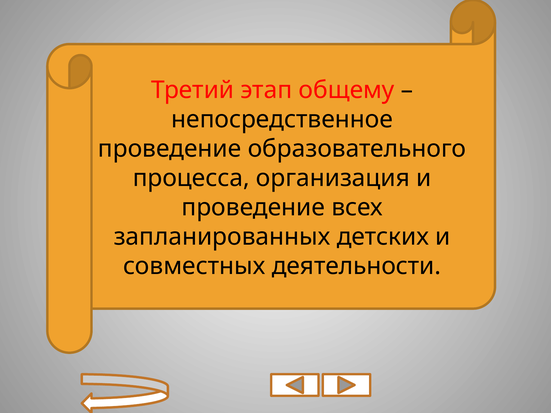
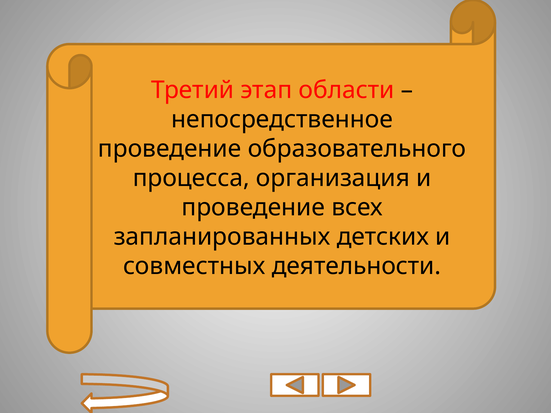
общему: общему -> области
